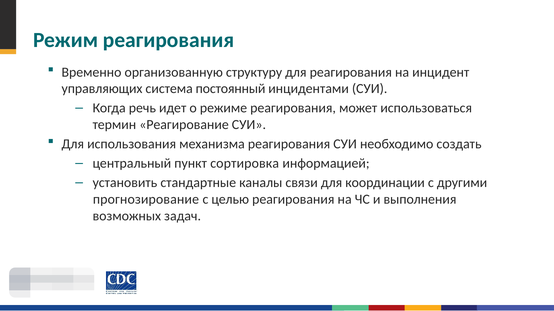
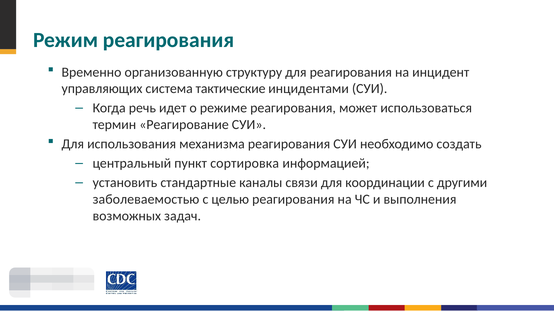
постоянный: постоянный -> тактические
прогнозирование: прогнозирование -> заболеваемостью
